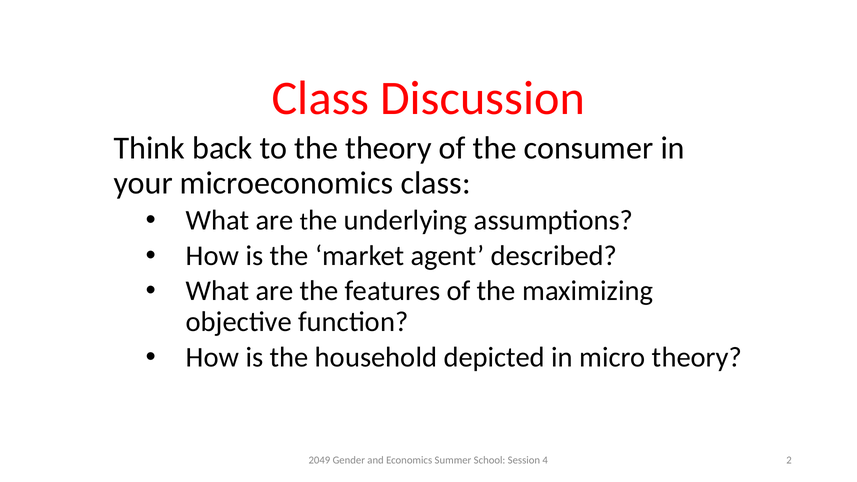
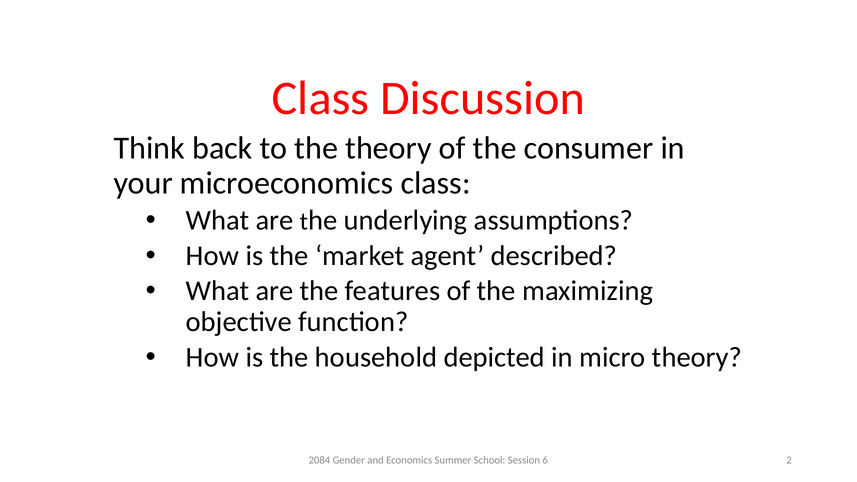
2049: 2049 -> 2084
4: 4 -> 6
